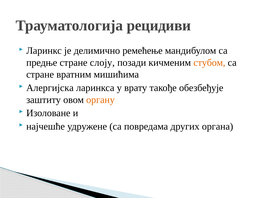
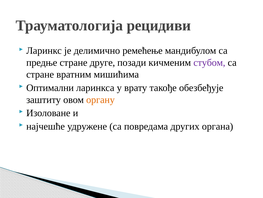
слоју: слоју -> друге
стубом colour: orange -> purple
Алергијска: Алергијска -> Оптимални
